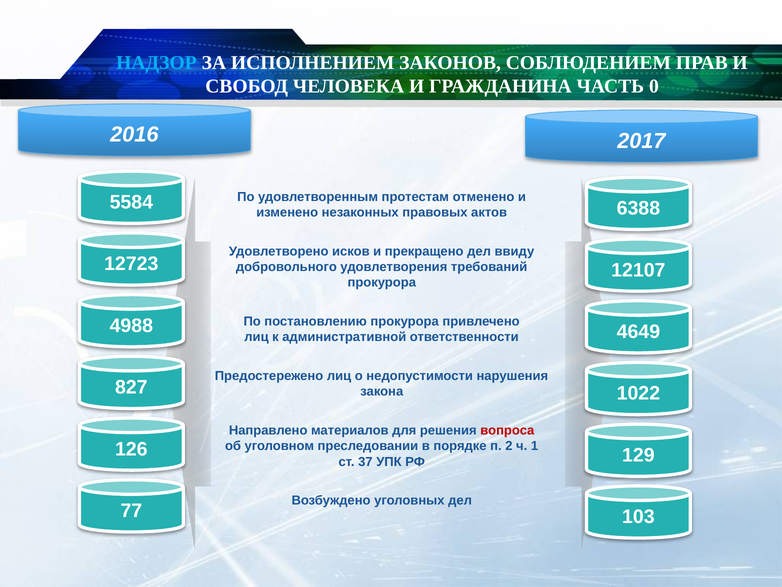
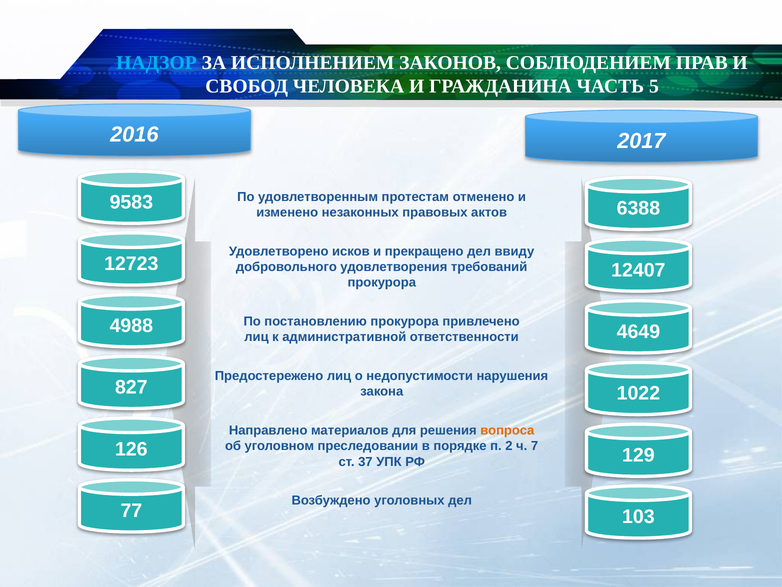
0: 0 -> 5
5584: 5584 -> 9583
12107: 12107 -> 12407
вопроса colour: red -> orange
1: 1 -> 7
